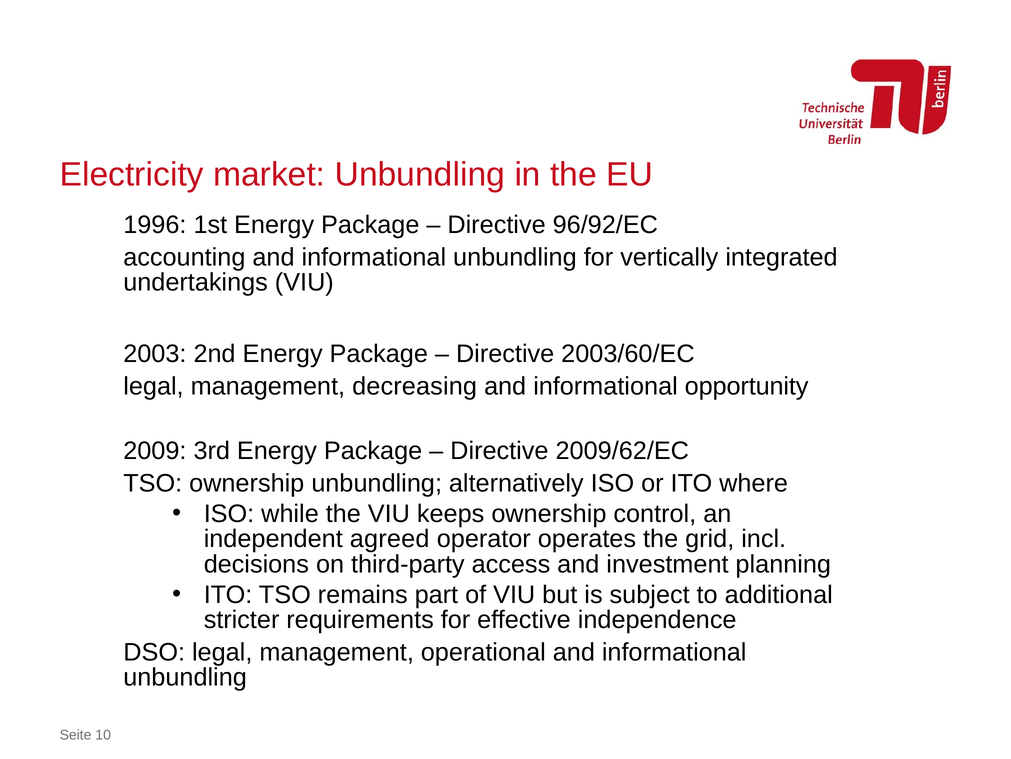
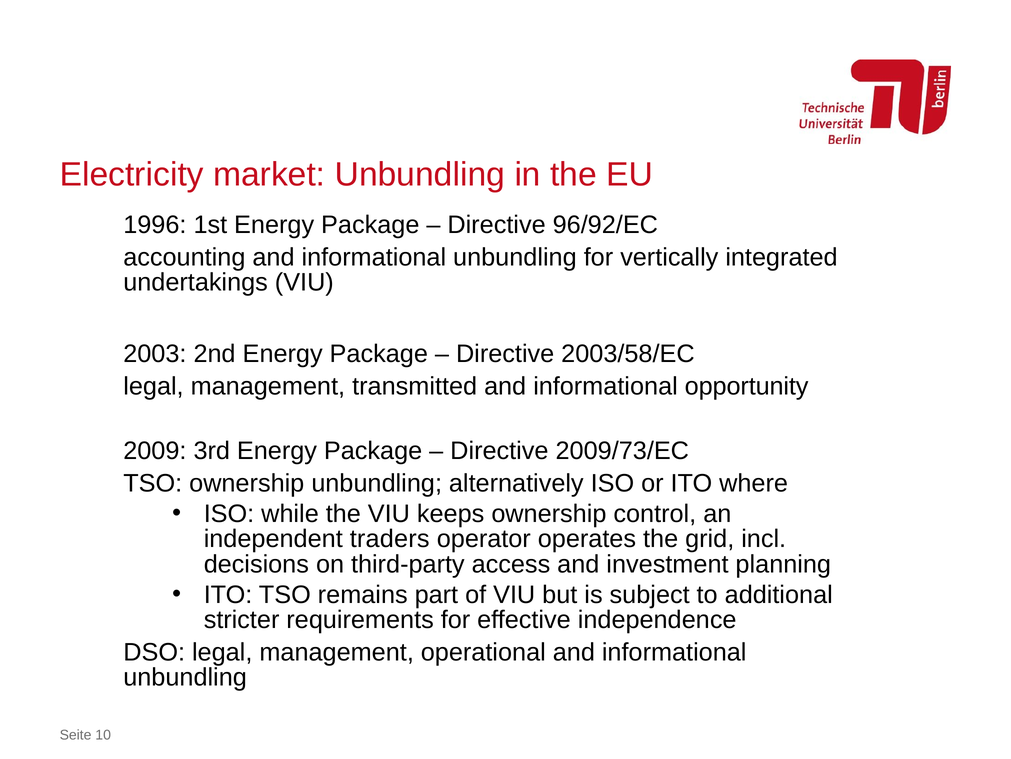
2003/60/EC: 2003/60/EC -> 2003/58/EC
decreasing: decreasing -> transmitted
2009/62/EC: 2009/62/EC -> 2009/73/EC
agreed: agreed -> traders
